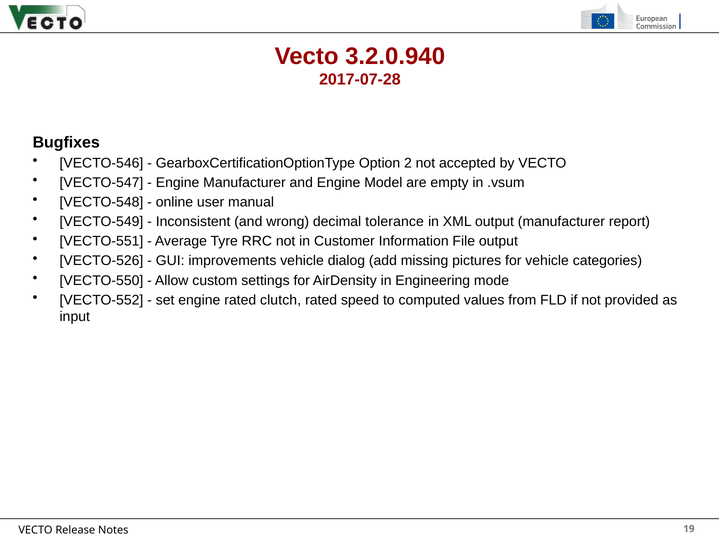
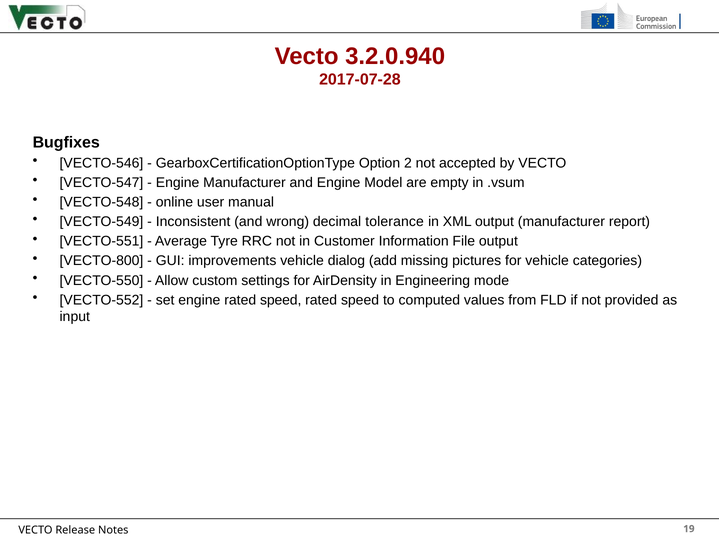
VECTO-526: VECTO-526 -> VECTO-800
engine rated clutch: clutch -> speed
